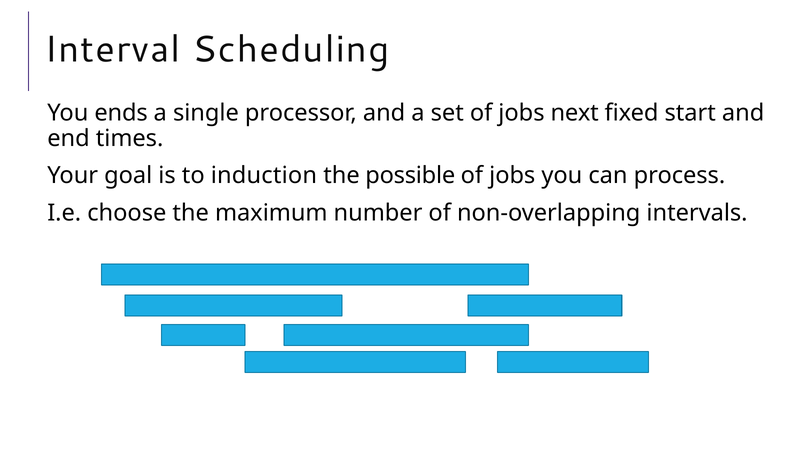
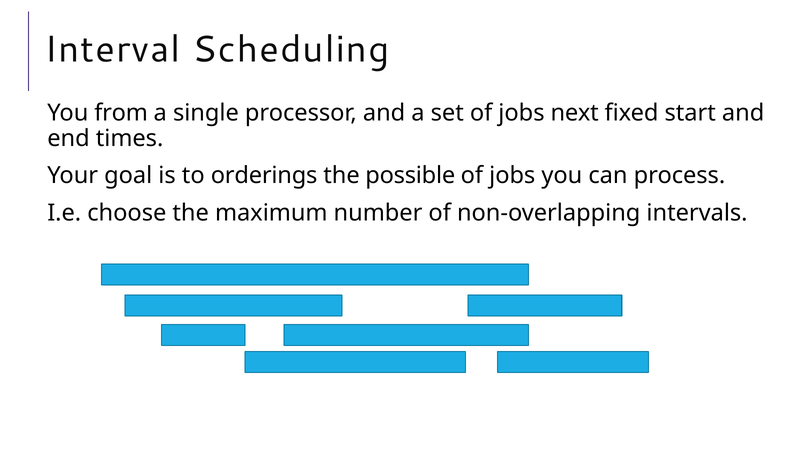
ends: ends -> from
induction: induction -> orderings
